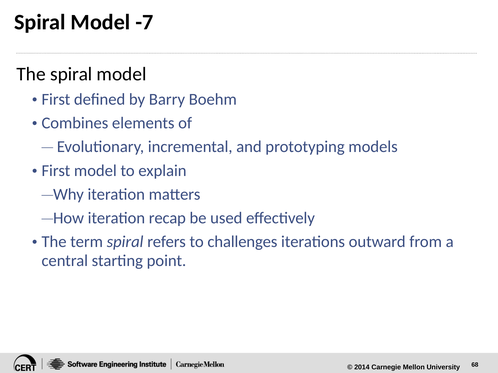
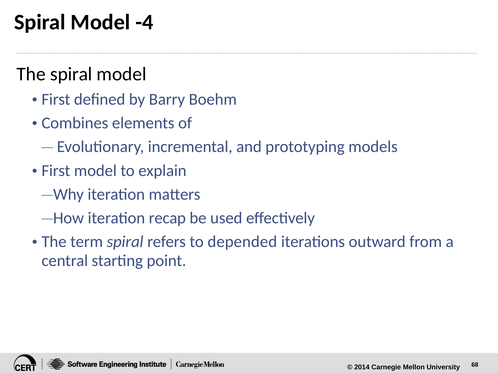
-7: -7 -> -4
challenges: challenges -> depended
